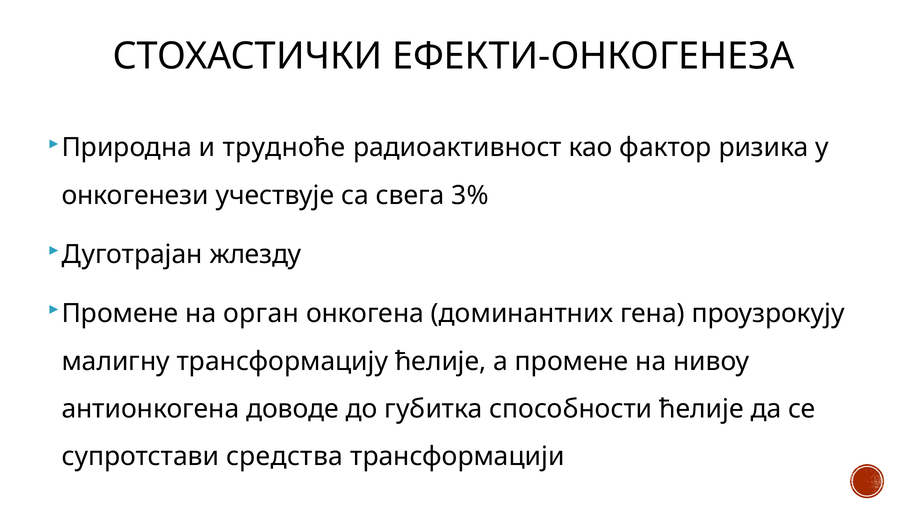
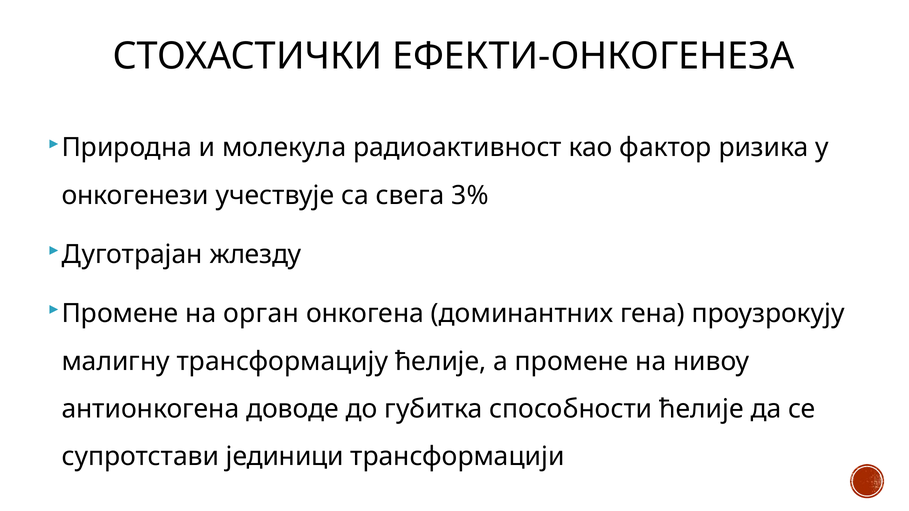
трудноће: трудноће -> молекула
средства: средства -> јединици
